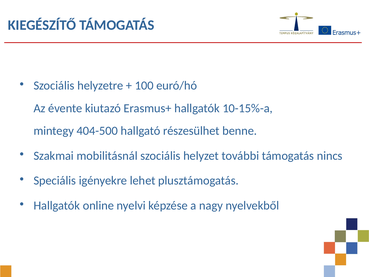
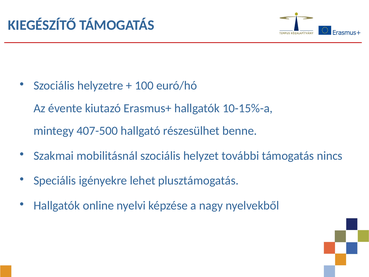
404-500: 404-500 -> 407-500
